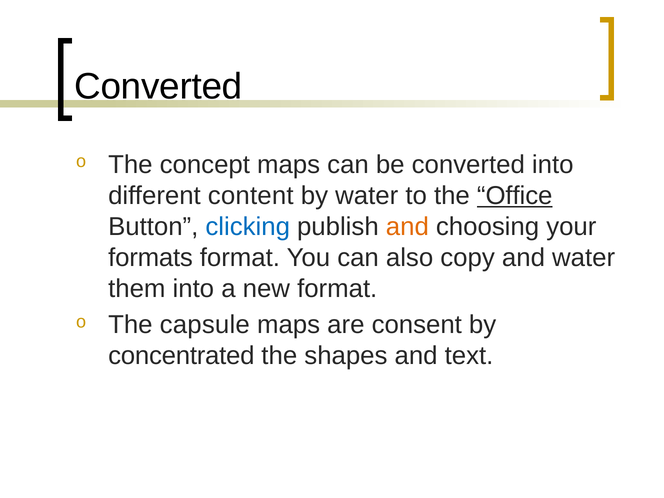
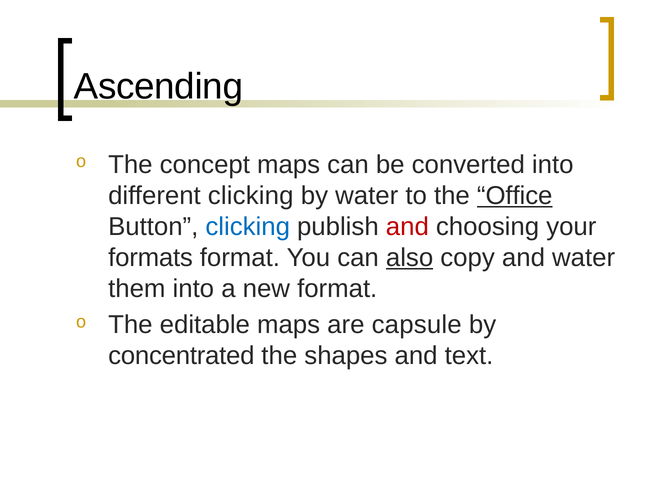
Converted at (158, 87): Converted -> Ascending
different content: content -> clicking
and at (407, 226) colour: orange -> red
also underline: none -> present
capsule: capsule -> editable
consent: consent -> capsule
